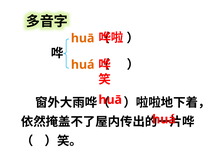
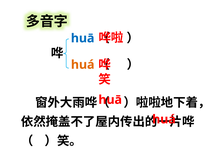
huā at (83, 38) colour: orange -> blue
